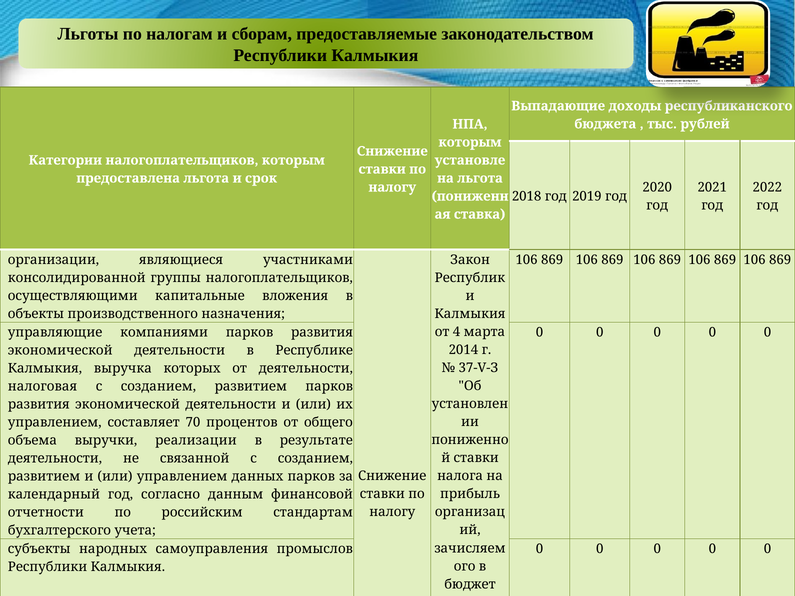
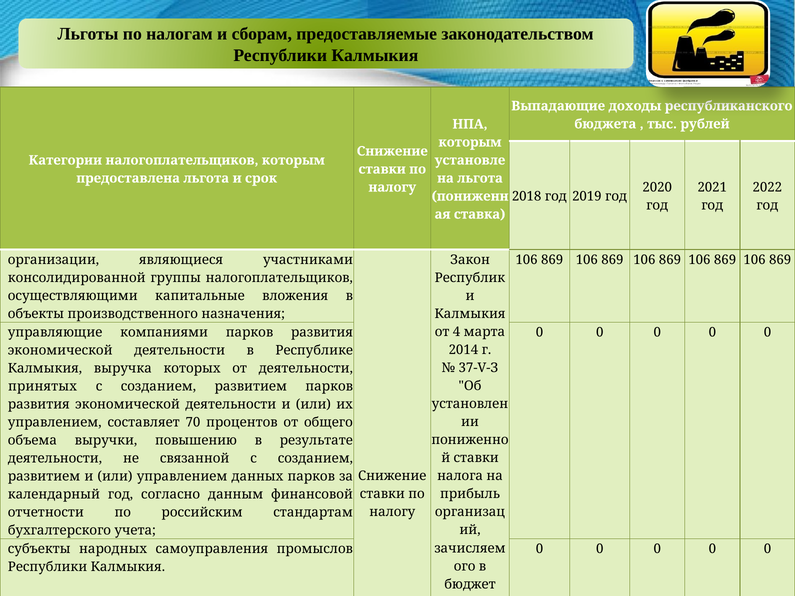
налоговая: налоговая -> принятых
реализации: реализации -> повышению
